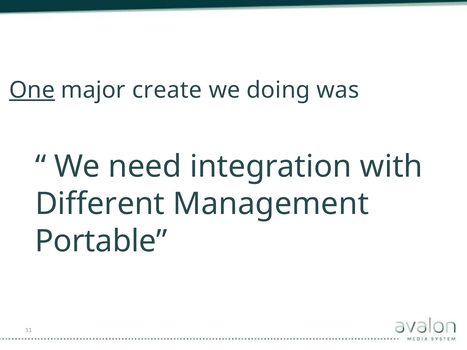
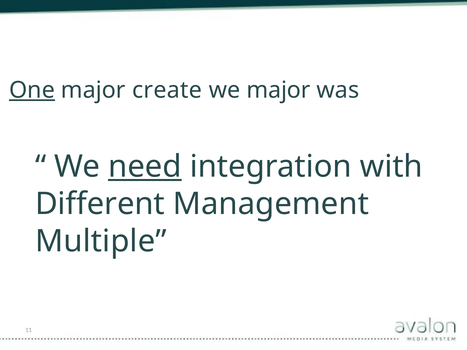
we doing: doing -> major
need underline: none -> present
Portable: Portable -> Multiple
